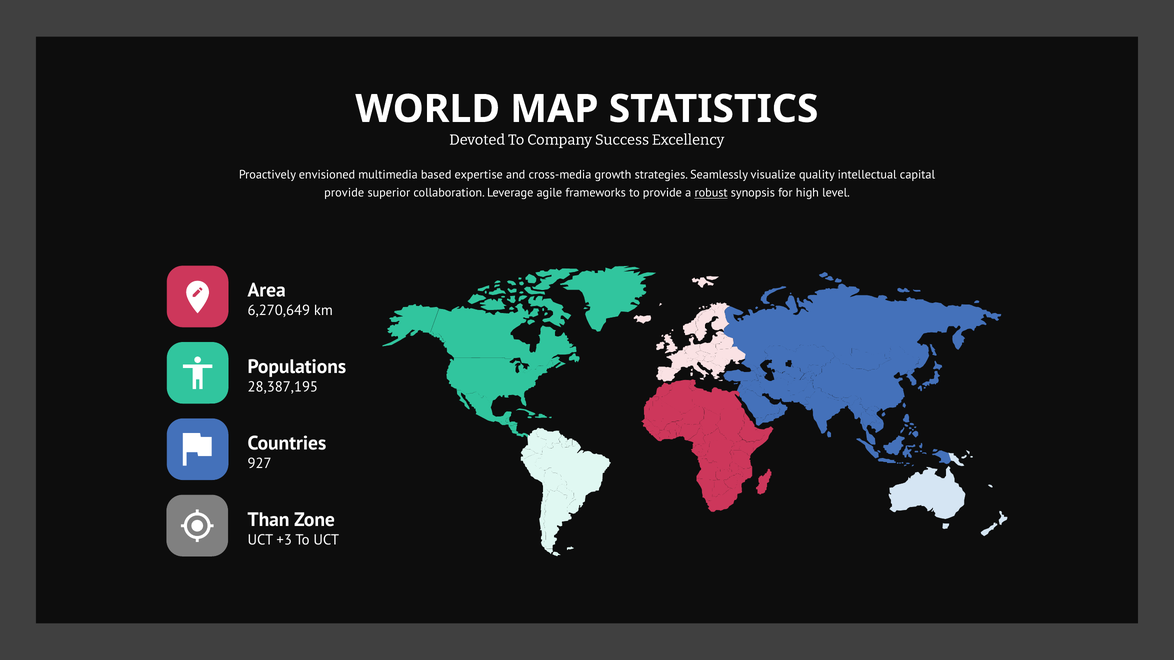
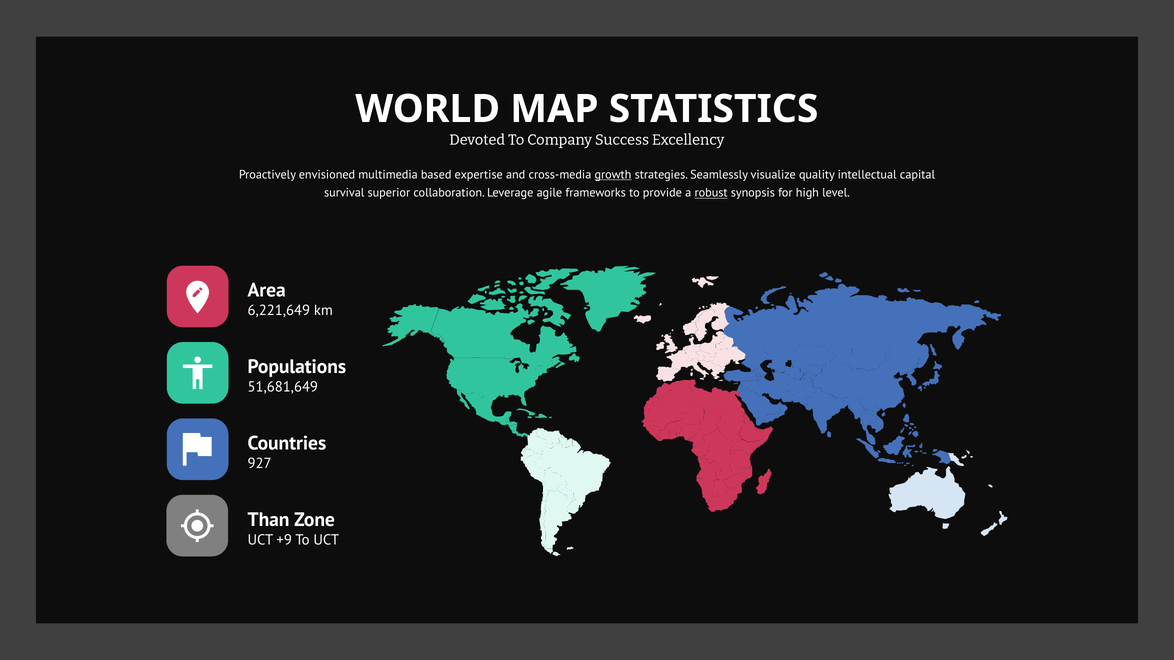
growth underline: none -> present
provide at (344, 193): provide -> survival
6,270,649: 6,270,649 -> 6,221,649
28,387,195: 28,387,195 -> 51,681,649
+3: +3 -> +9
